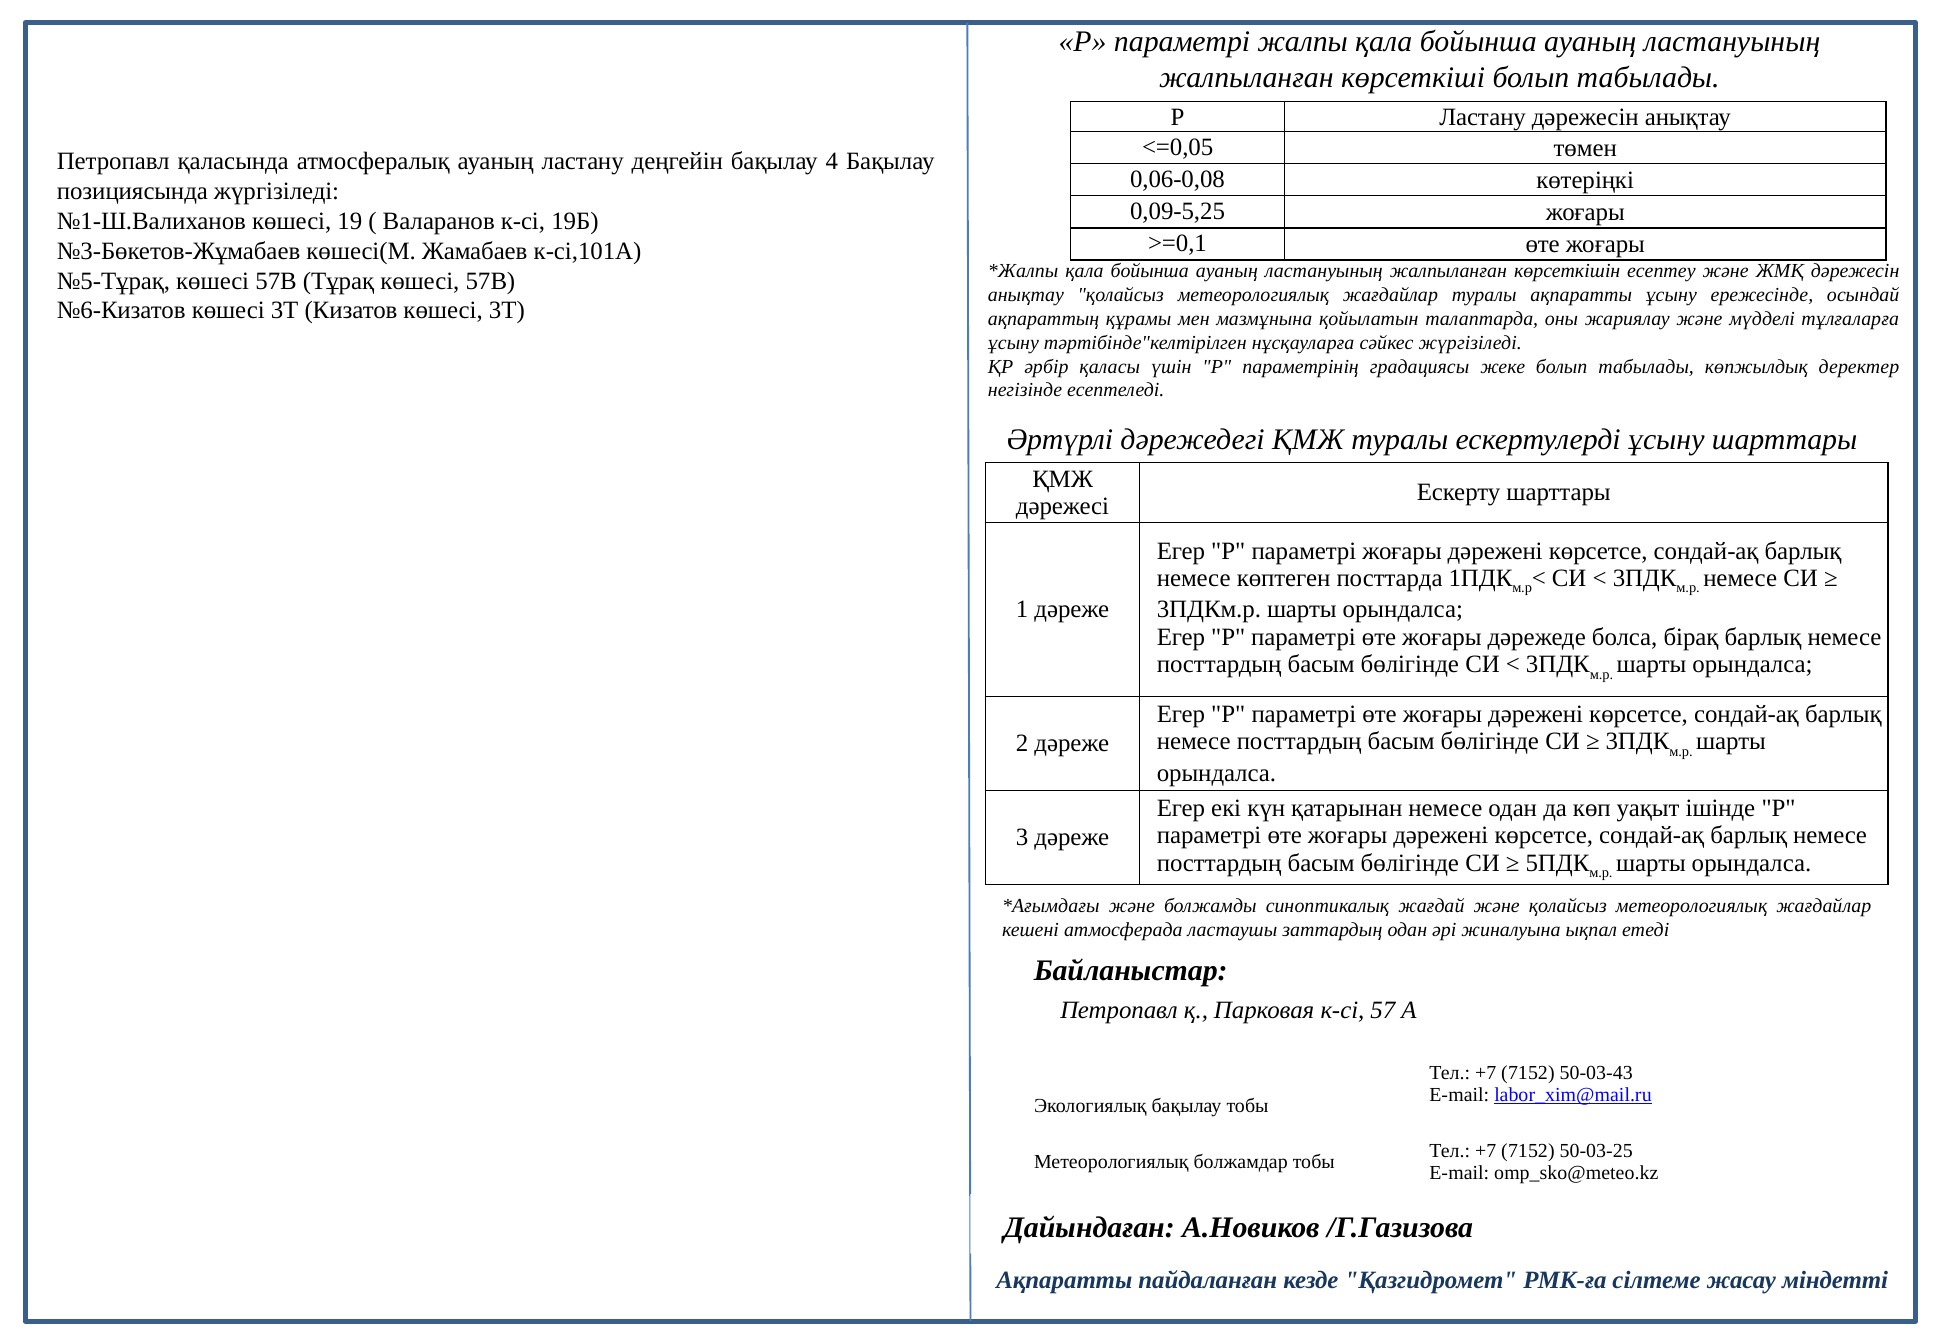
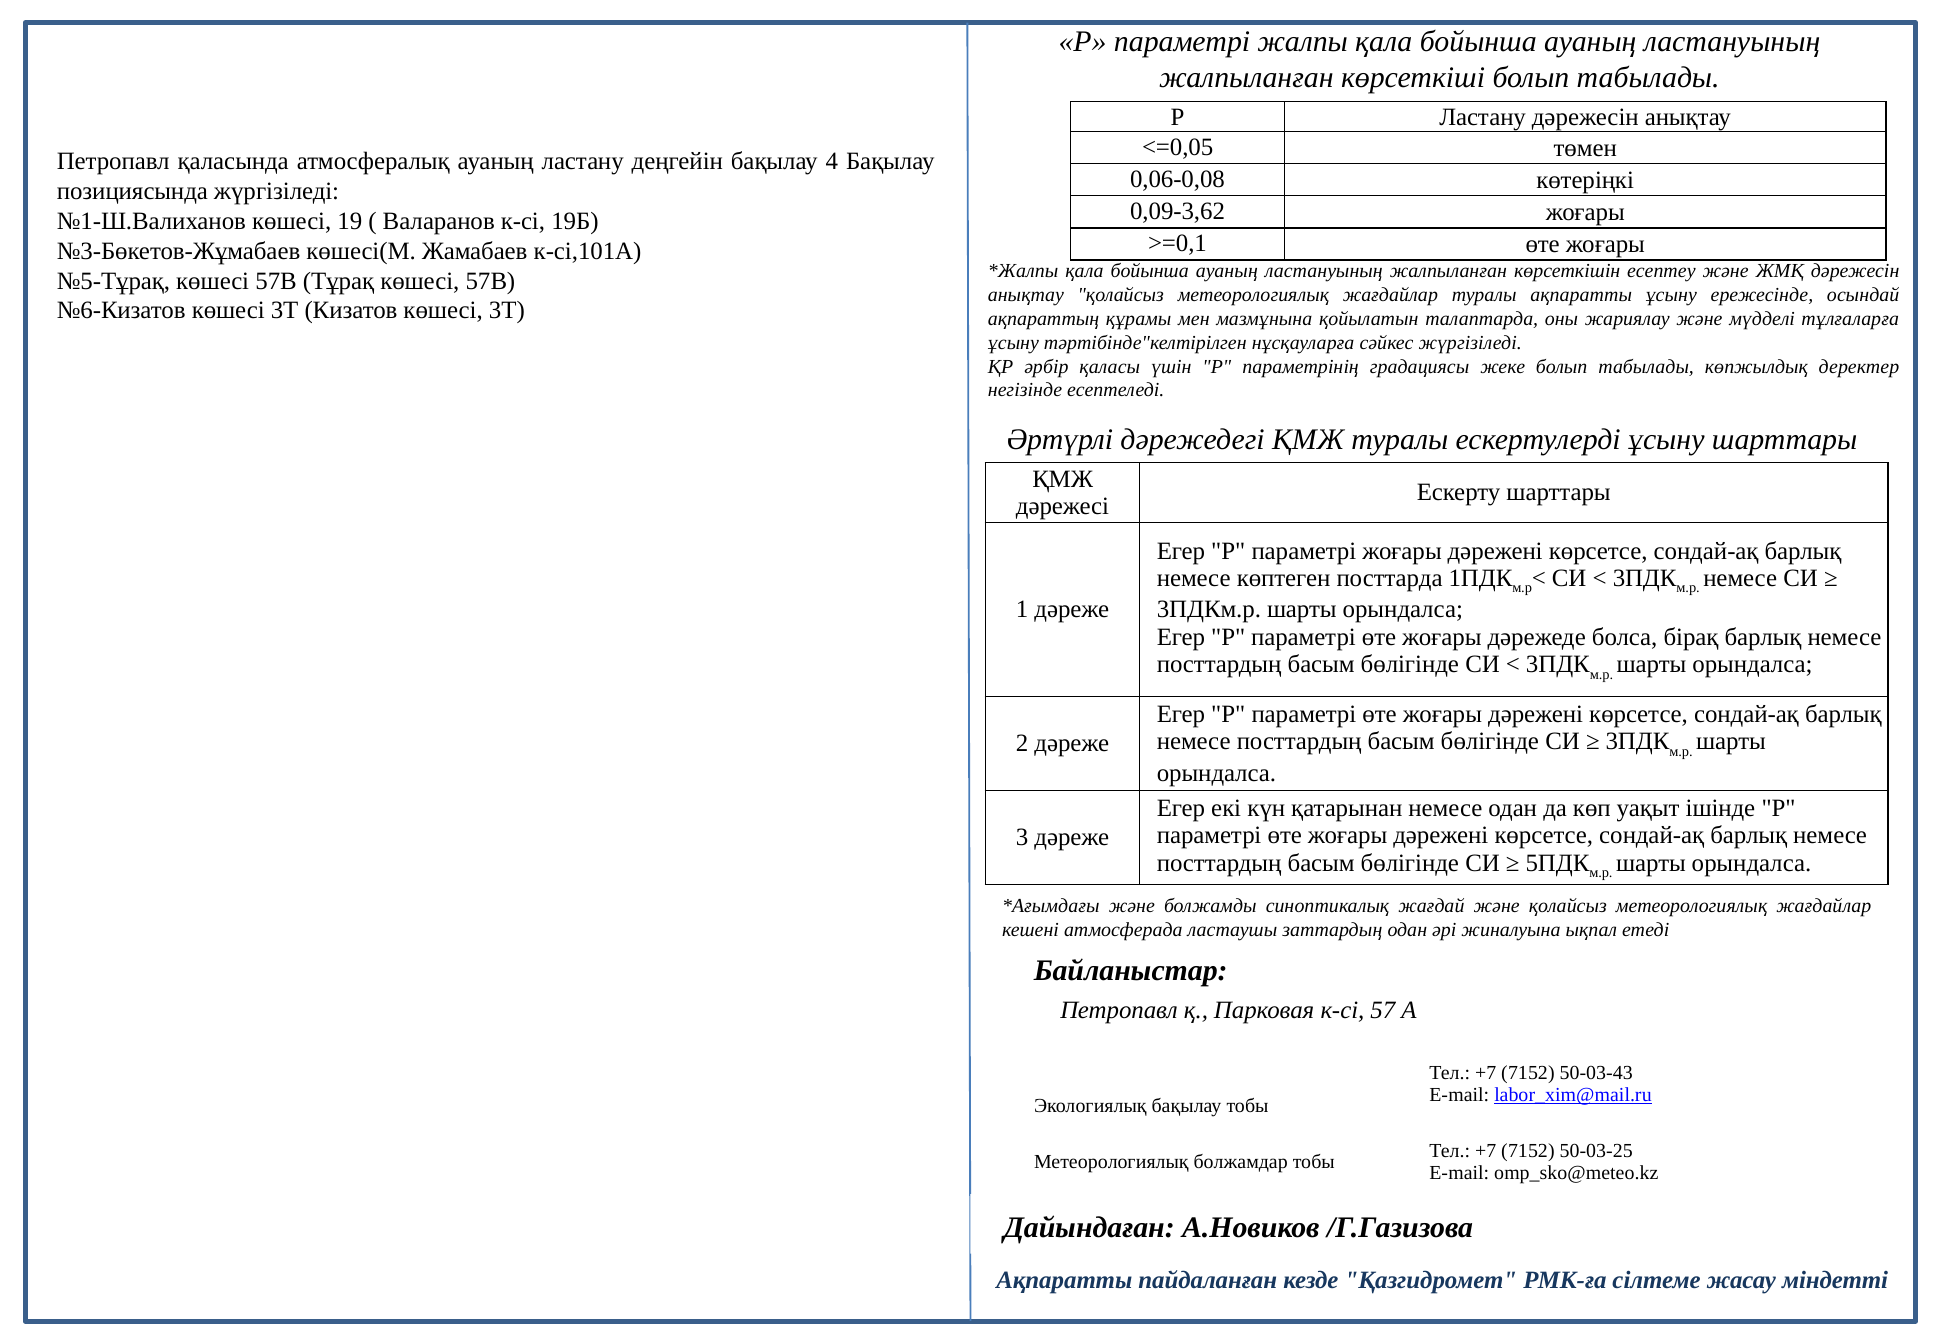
0,09-5,25: 0,09-5,25 -> 0,09-3,62
